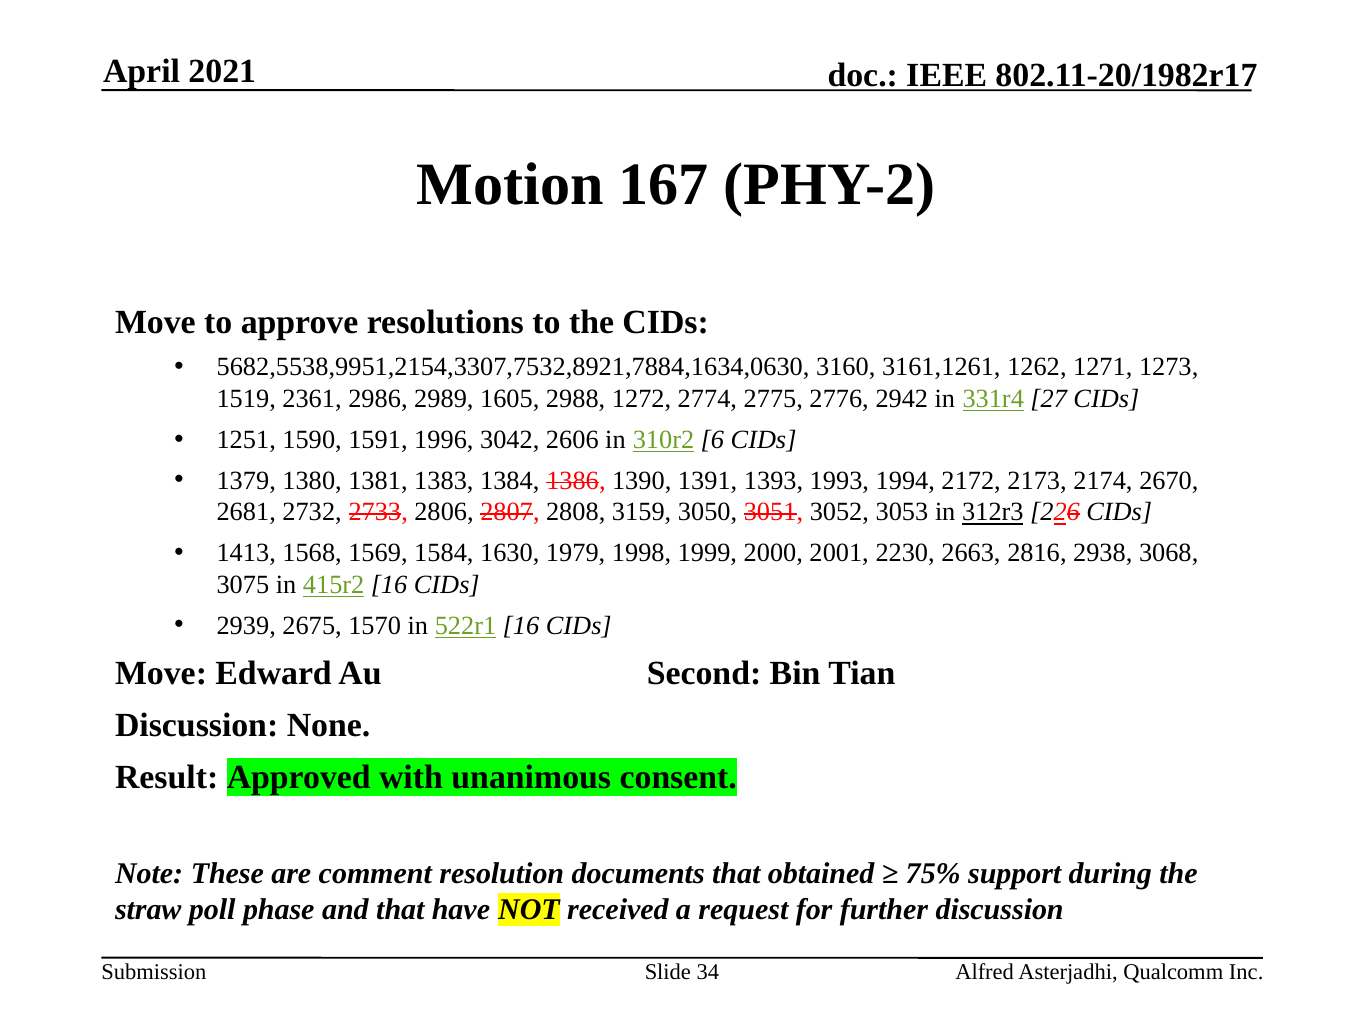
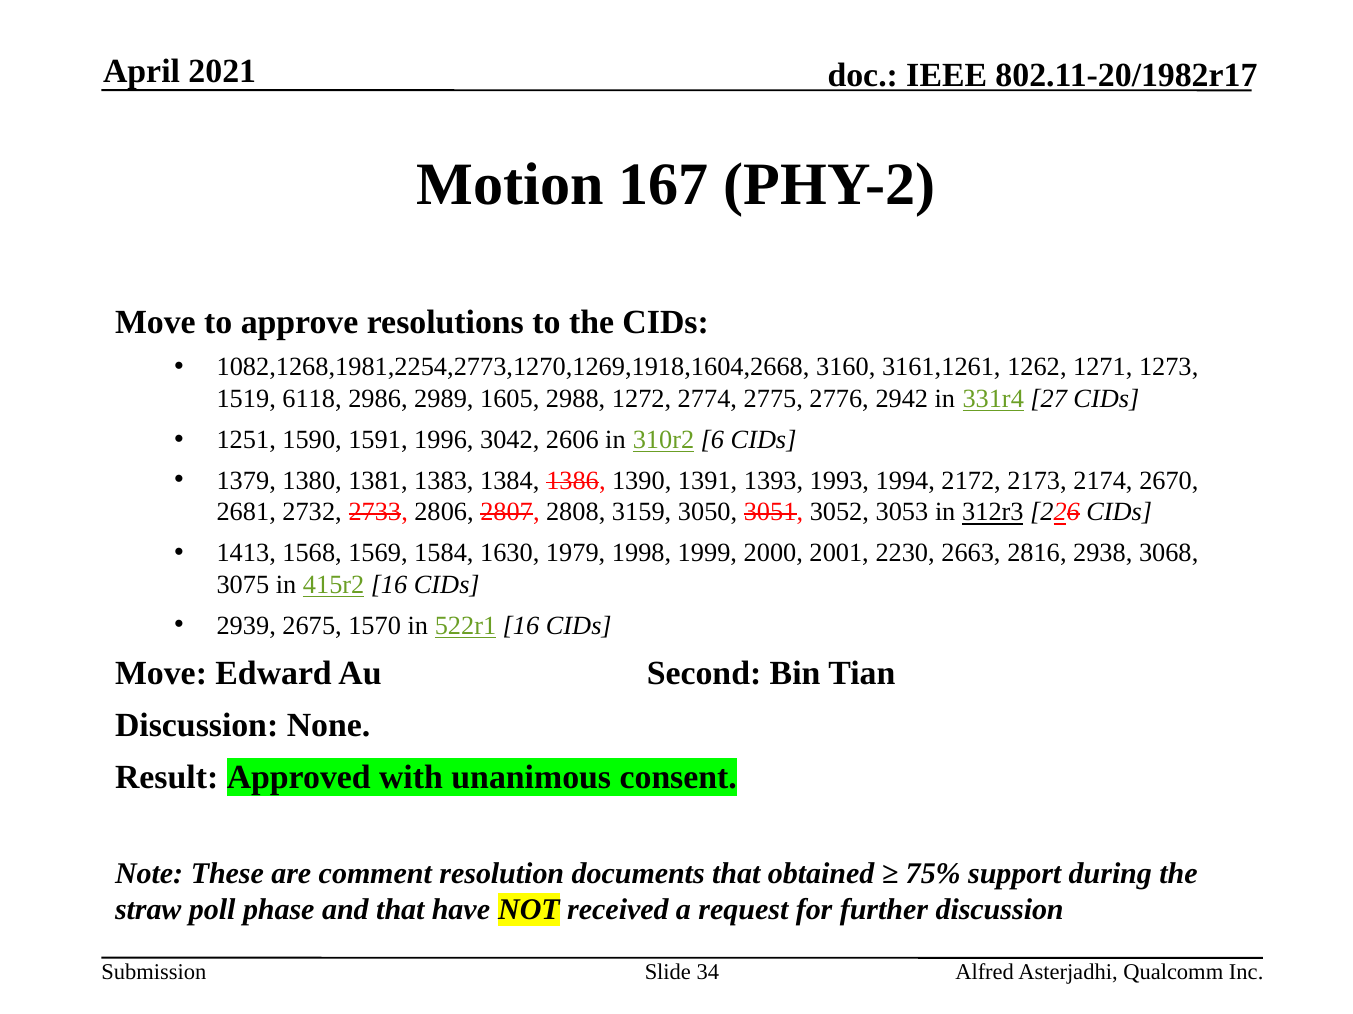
5682,5538,9951,2154,3307,7532,8921,7884,1634,0630: 5682,5538,9951,2154,3307,7532,8921,7884,1634,0630 -> 1082,1268,1981,2254,2773,1270,1269,1918,1604,2668
2361: 2361 -> 6118
